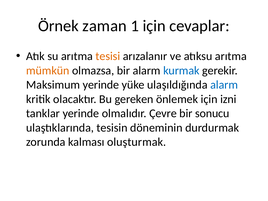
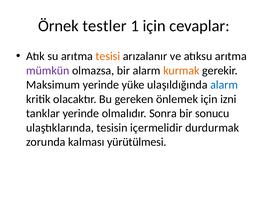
zaman: zaman -> testler
mümkün colour: orange -> purple
kurmak colour: blue -> orange
Çevre: Çevre -> Sonra
döneminin: döneminin -> içermelidir
oluşturmak: oluşturmak -> yürütülmesi
